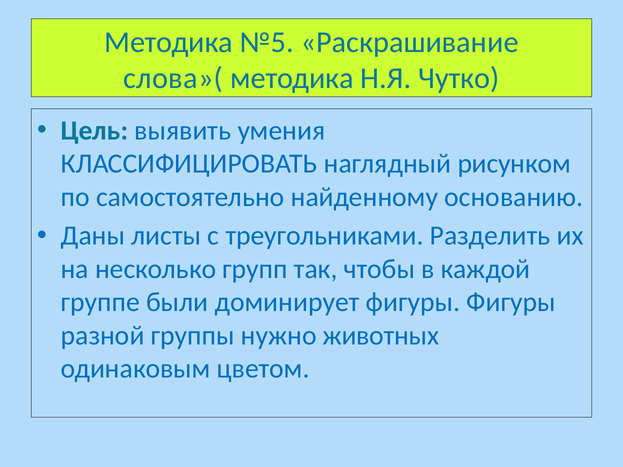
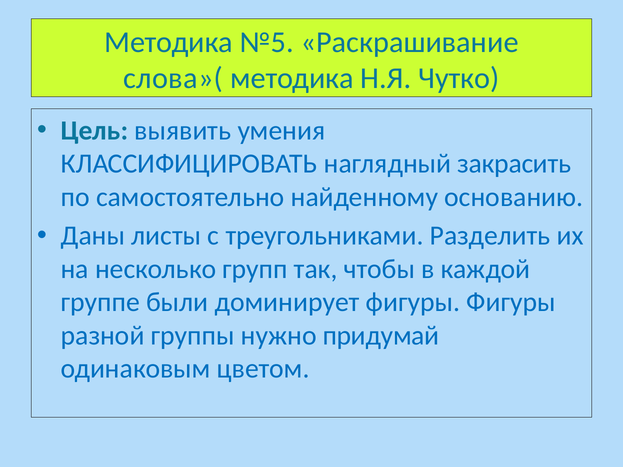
рисунком: рисунком -> закрасить
животных: животных -> придумай
